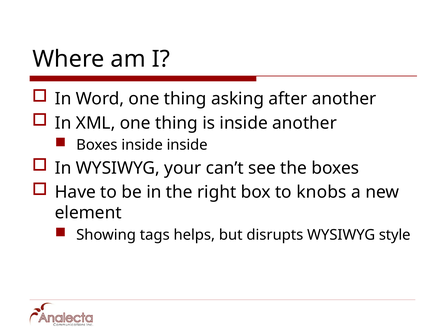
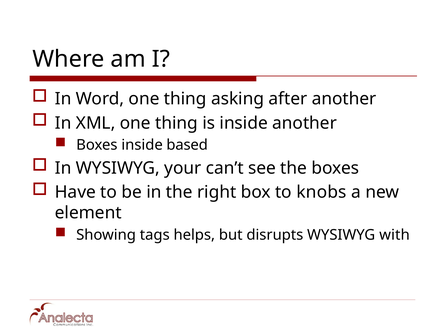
inside inside: inside -> based
style: style -> with
